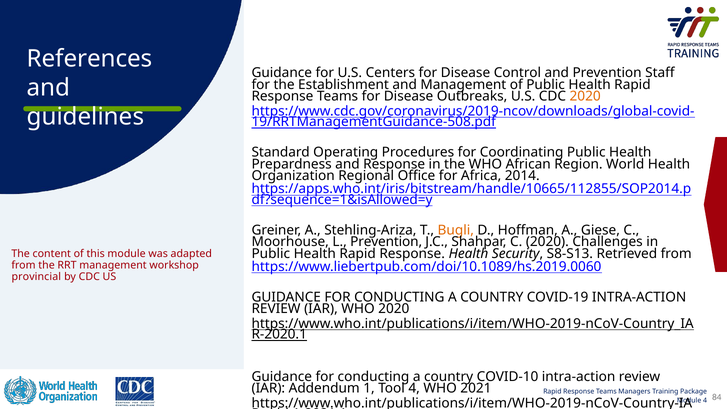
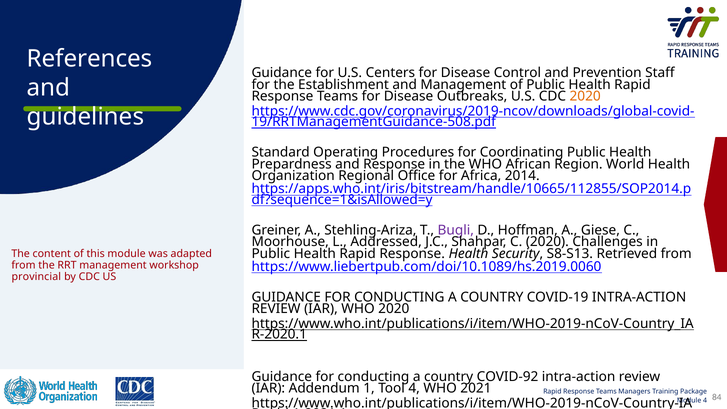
Bugli colour: orange -> purple
L Prevention: Prevention -> Addressed
COVID-10: COVID-10 -> COVID-92
